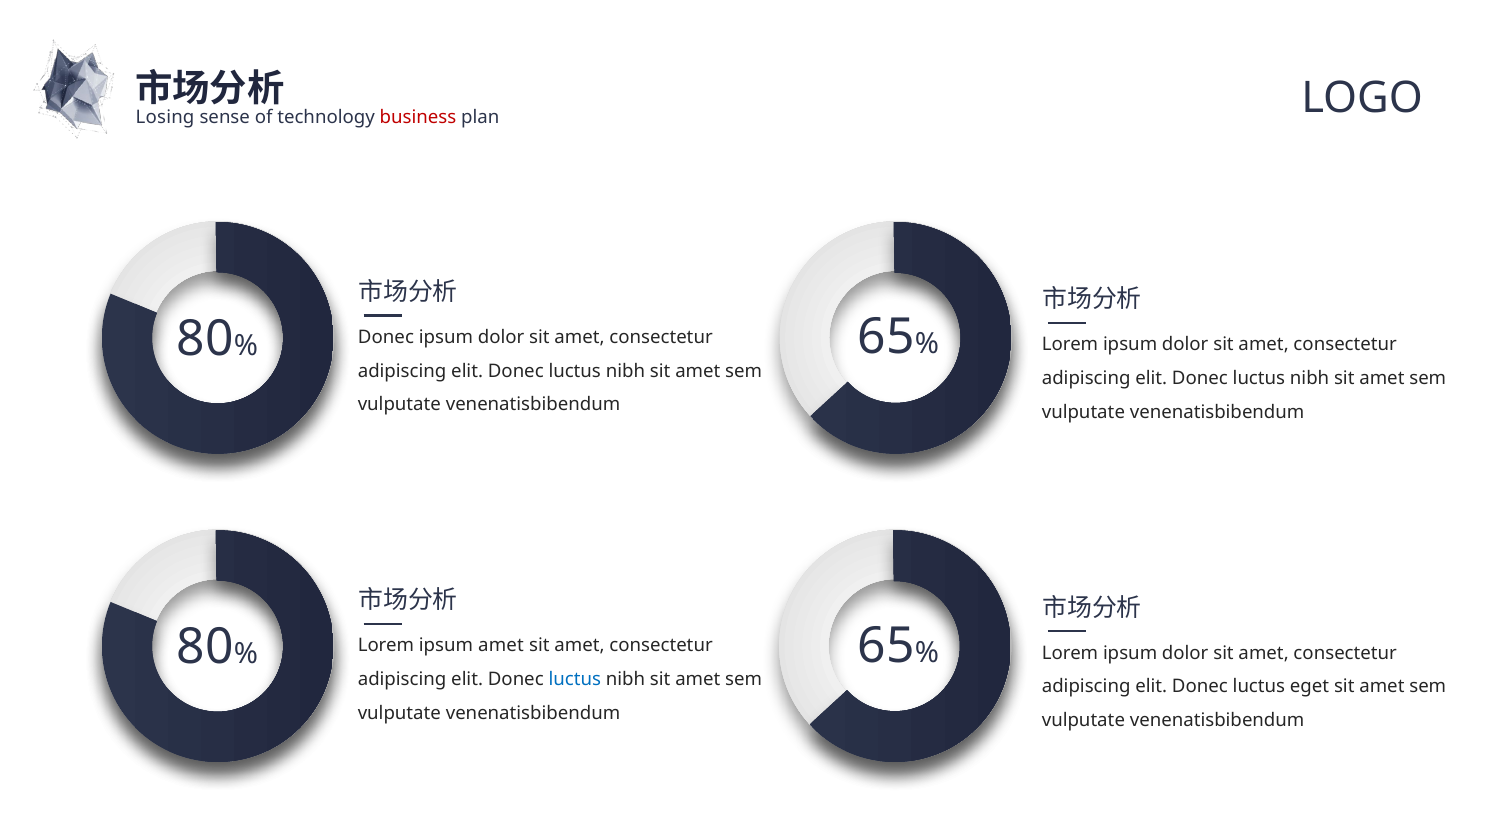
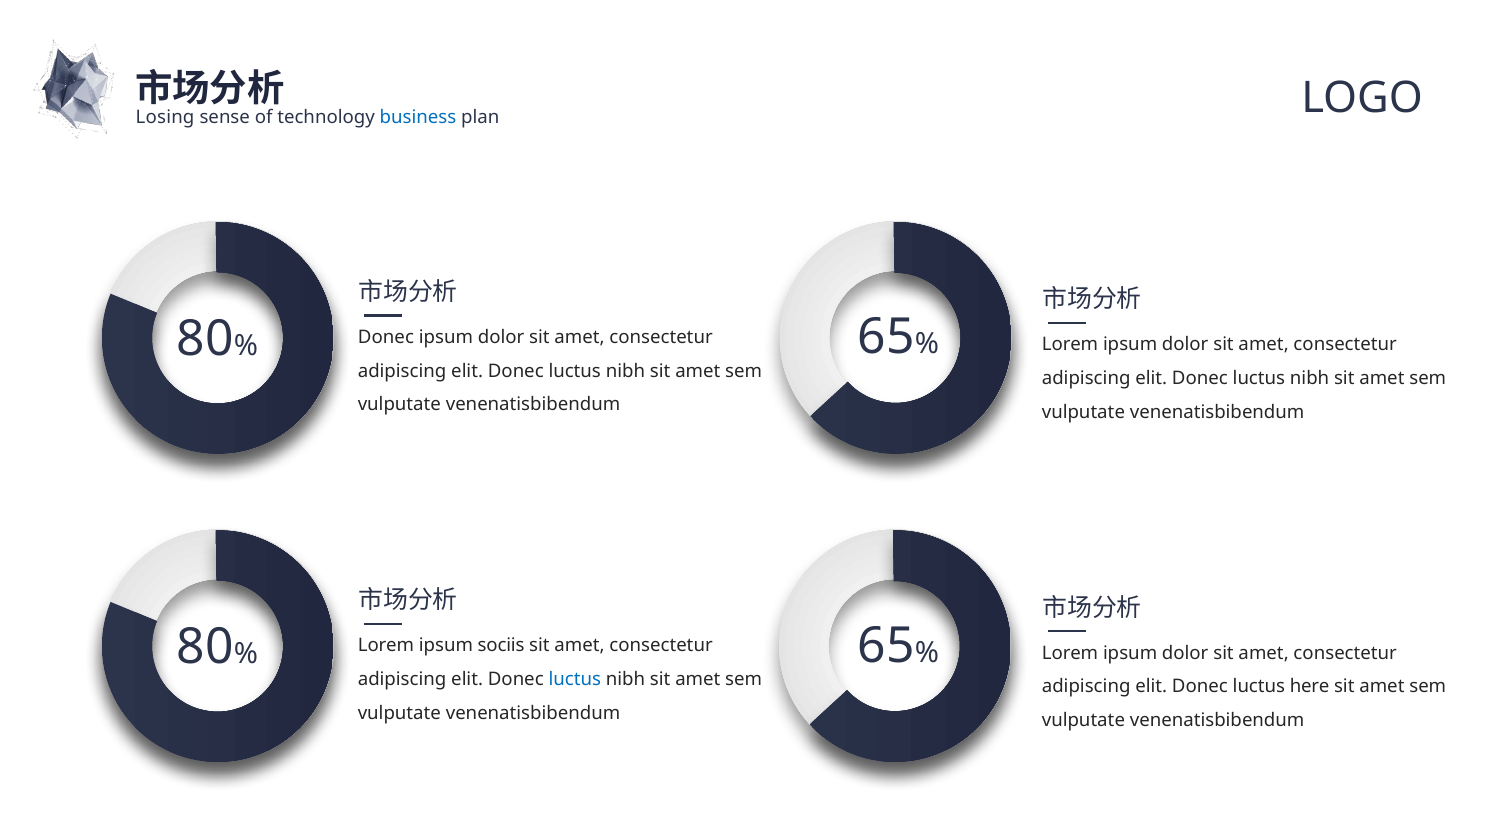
business colour: red -> blue
ipsum amet: amet -> sociis
eget: eget -> here
